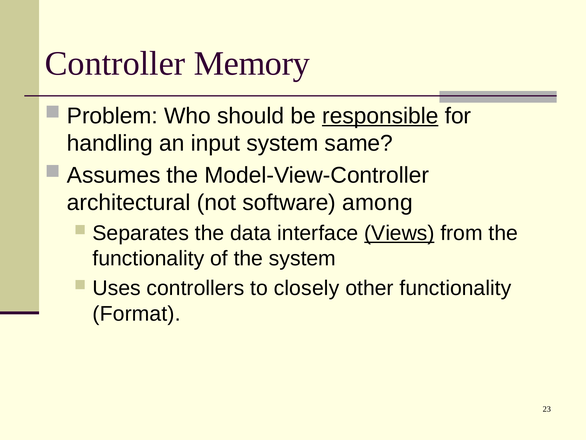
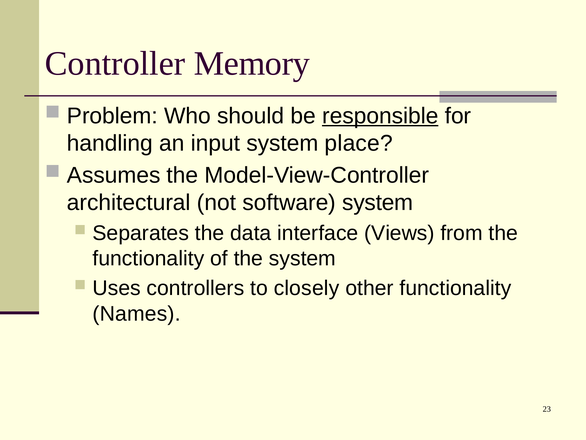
same: same -> place
software among: among -> system
Views underline: present -> none
Format: Format -> Names
